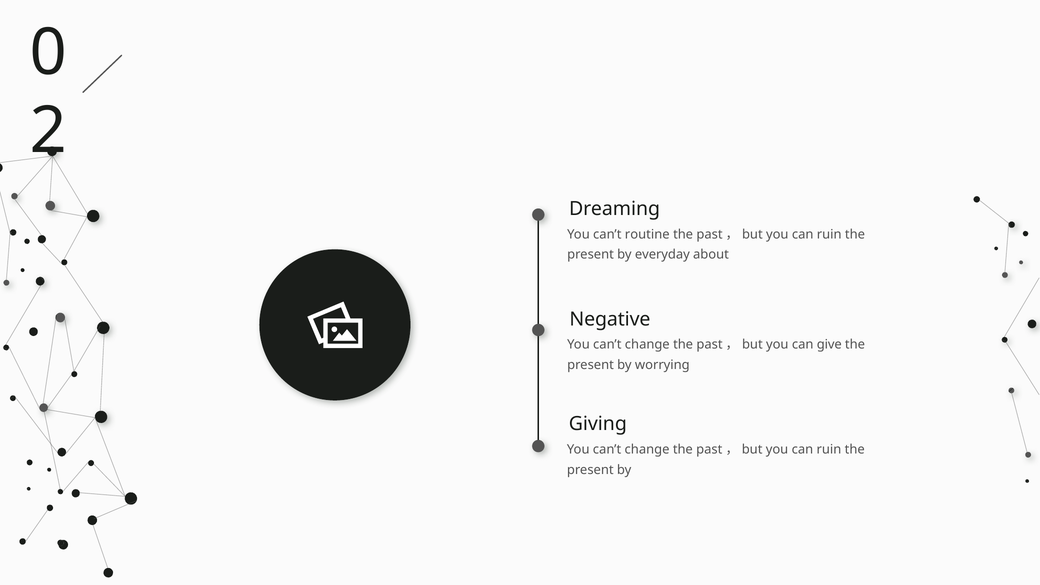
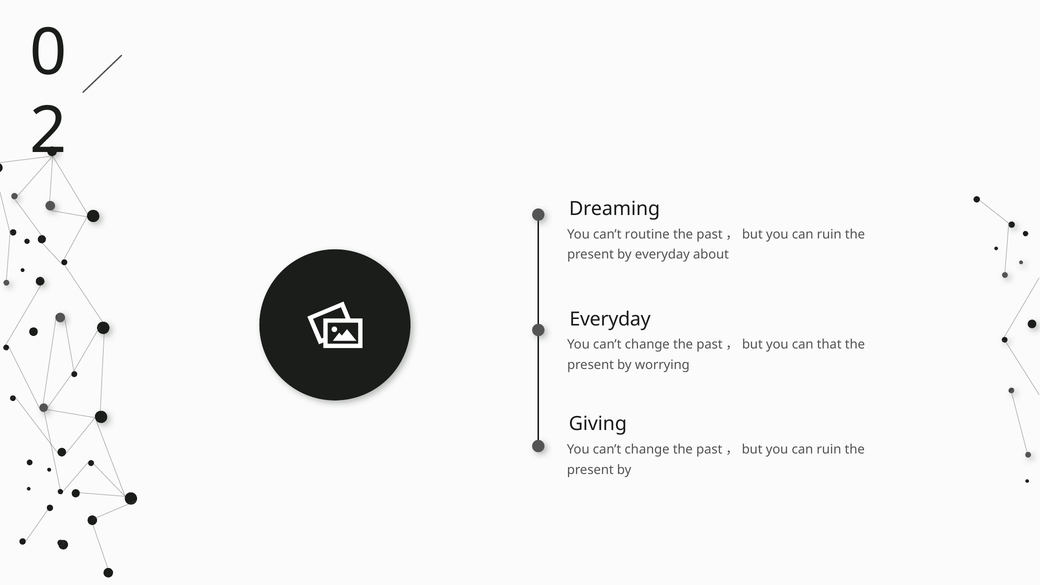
Negative at (610, 319): Negative -> Everyday
give: give -> that
